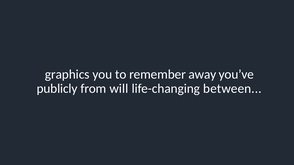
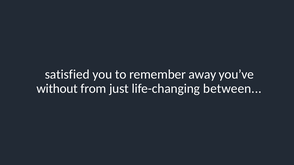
graphics: graphics -> satisfied
publicly: publicly -> without
will: will -> just
